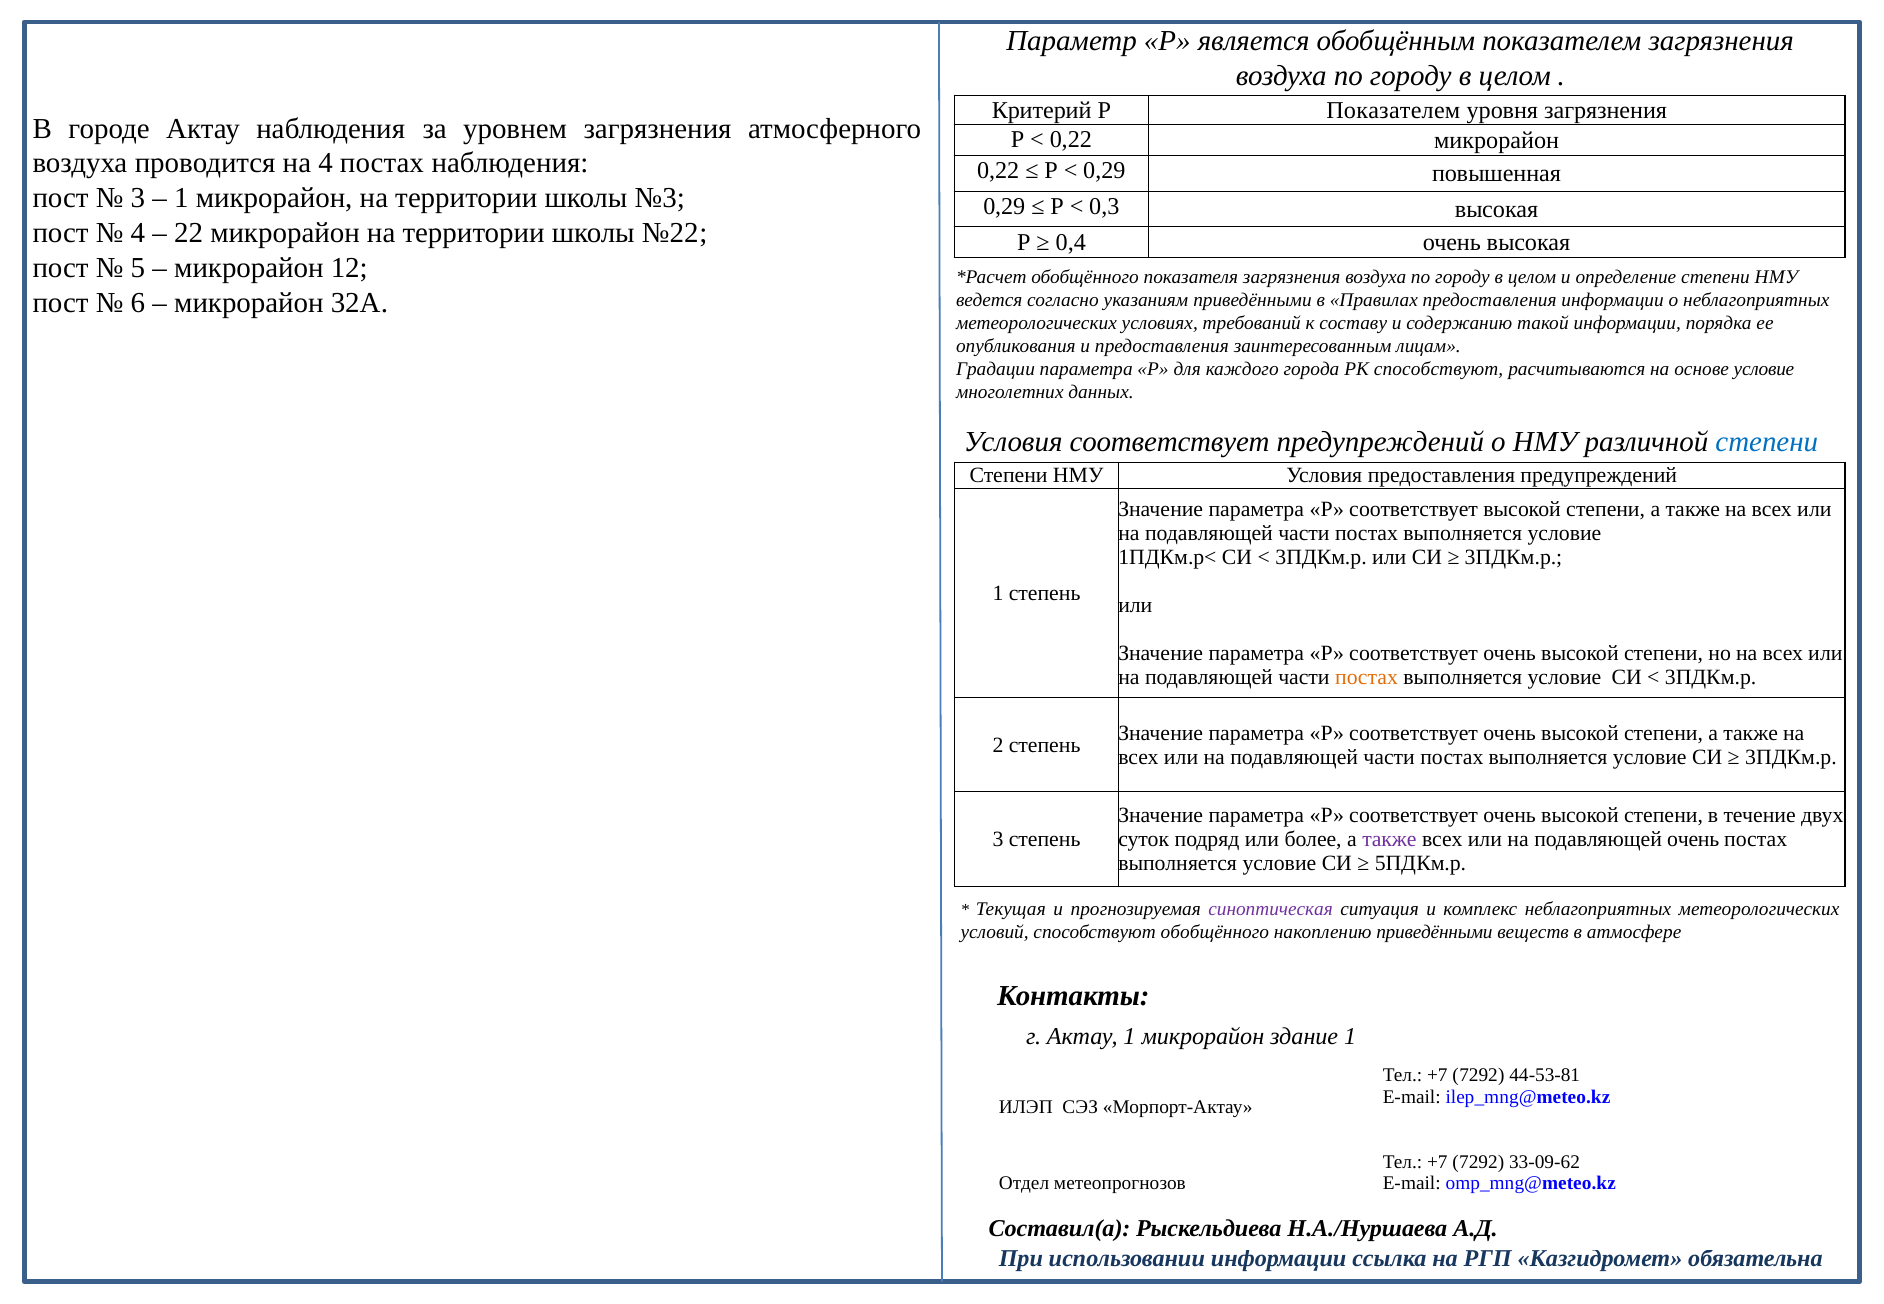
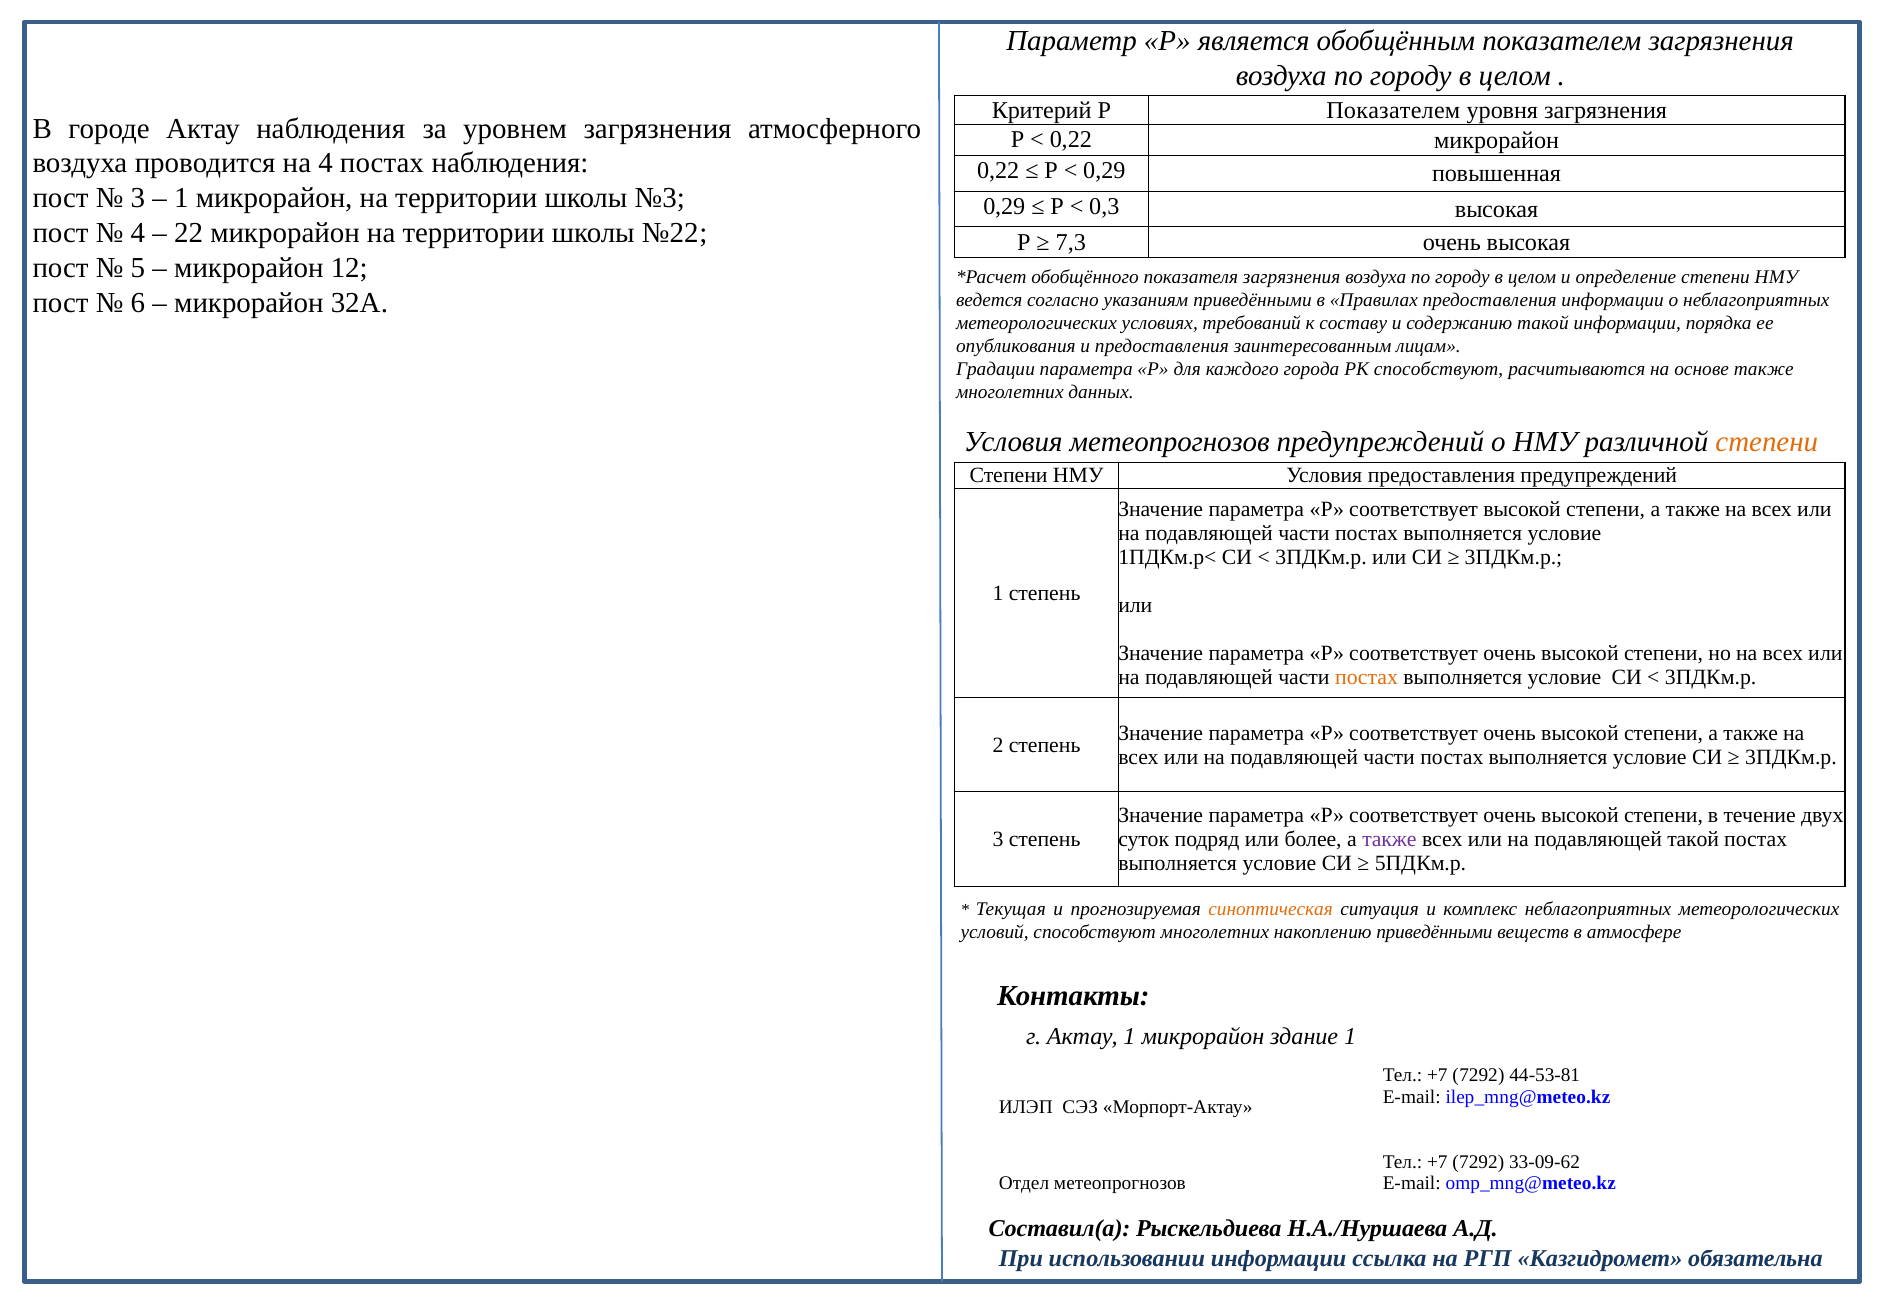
0,4: 0,4 -> 7,3
основе условие: условие -> также
Условия соответствует: соответствует -> метеопрогнозов
степени at (1767, 442) colour: blue -> orange
подавляющей очень: очень -> такой
синоптическая colour: purple -> orange
способствуют обобщённого: обобщённого -> многолетних
